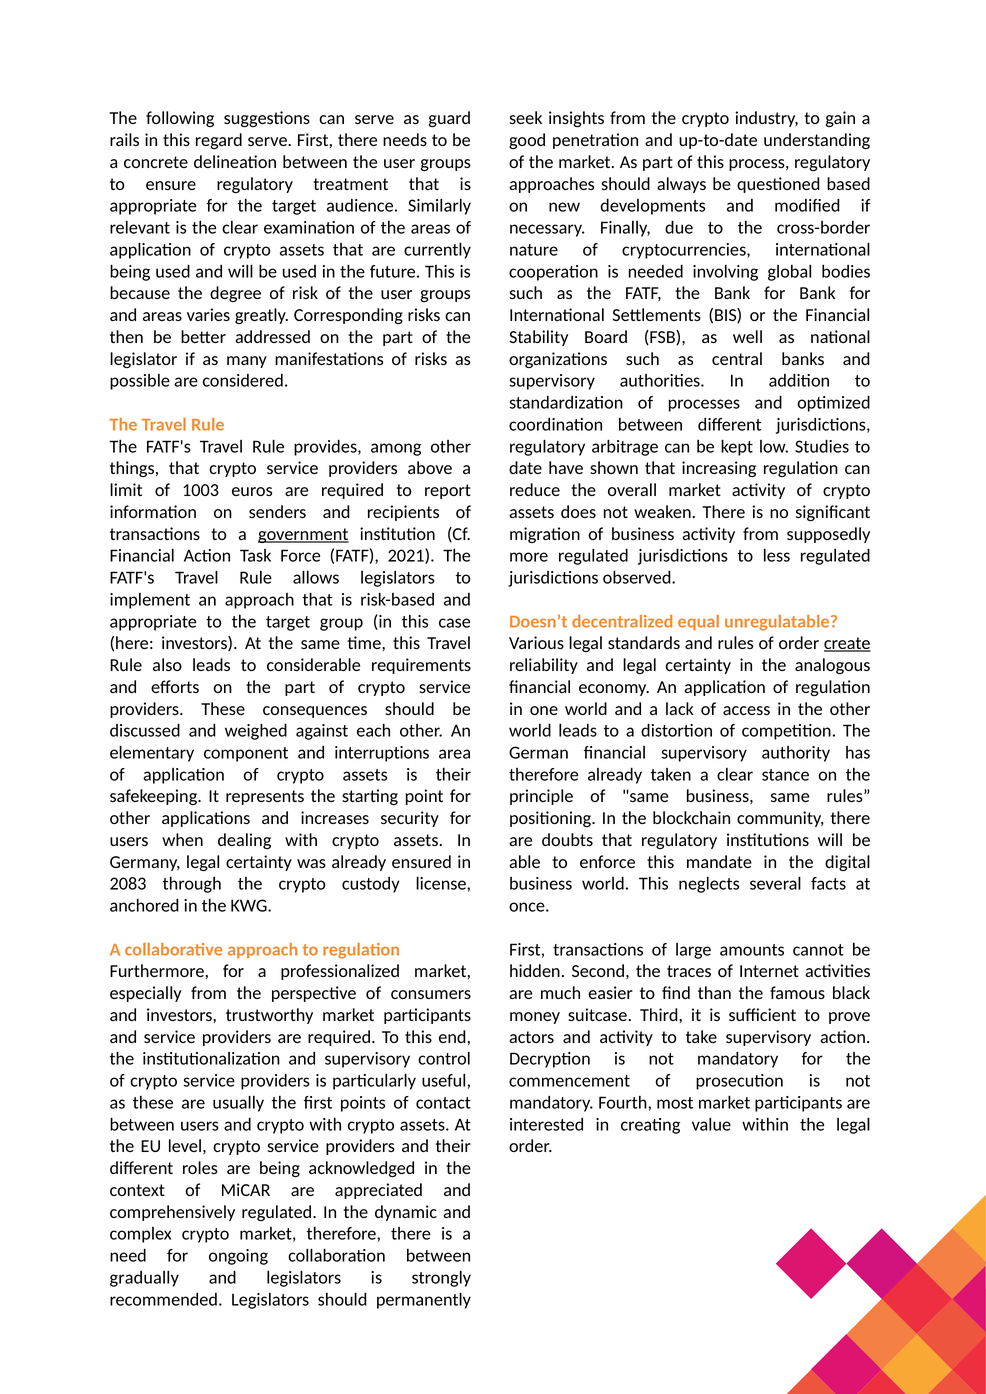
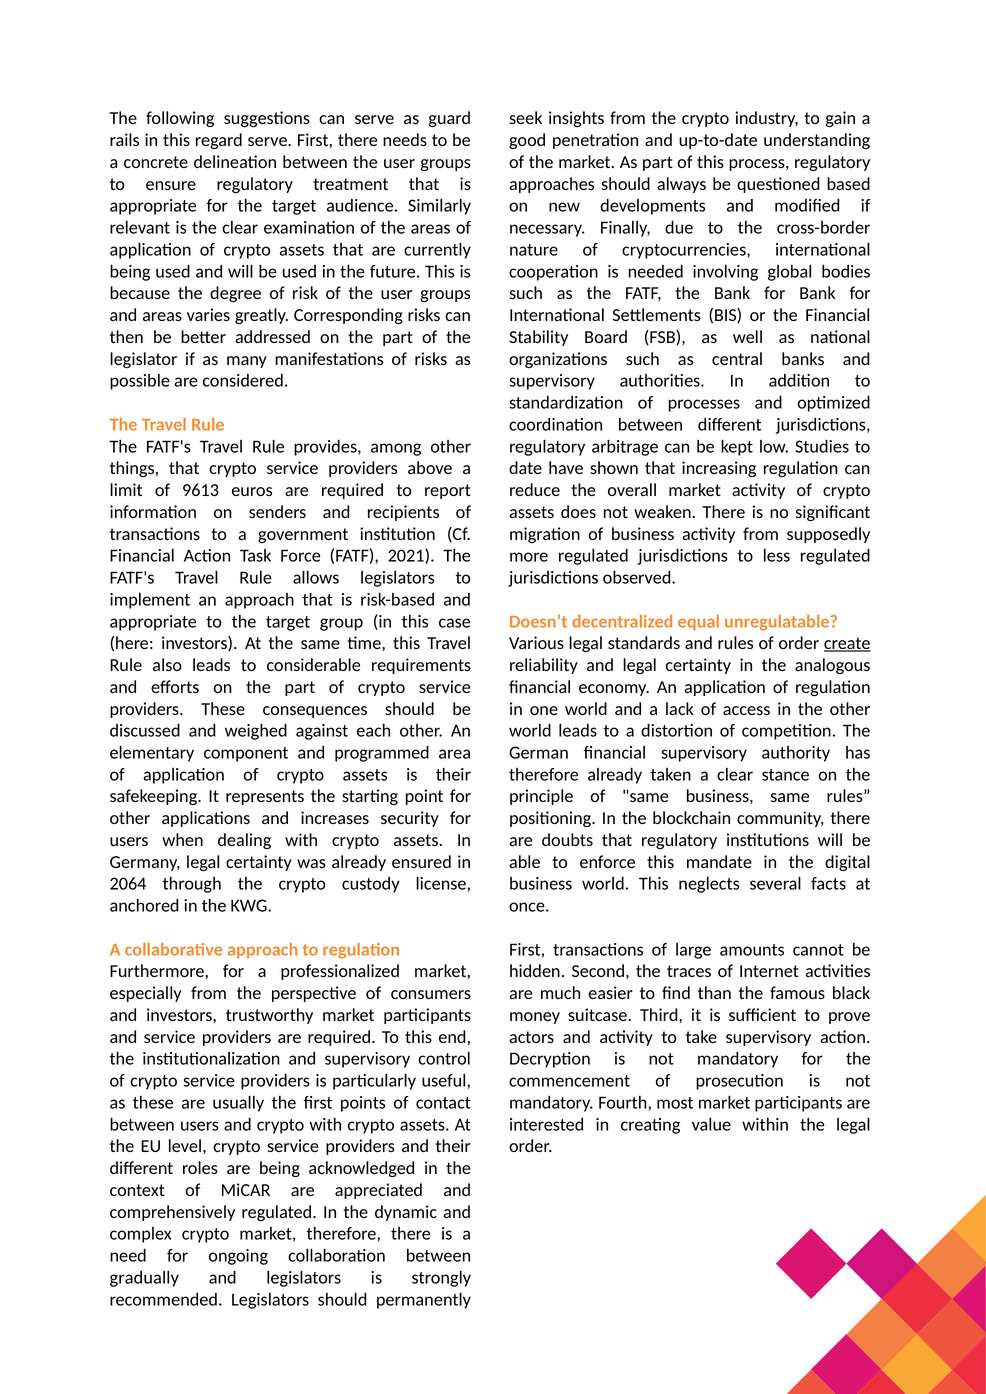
1003: 1003 -> 9613
government underline: present -> none
interruptions: interruptions -> programmed
2083: 2083 -> 2064
